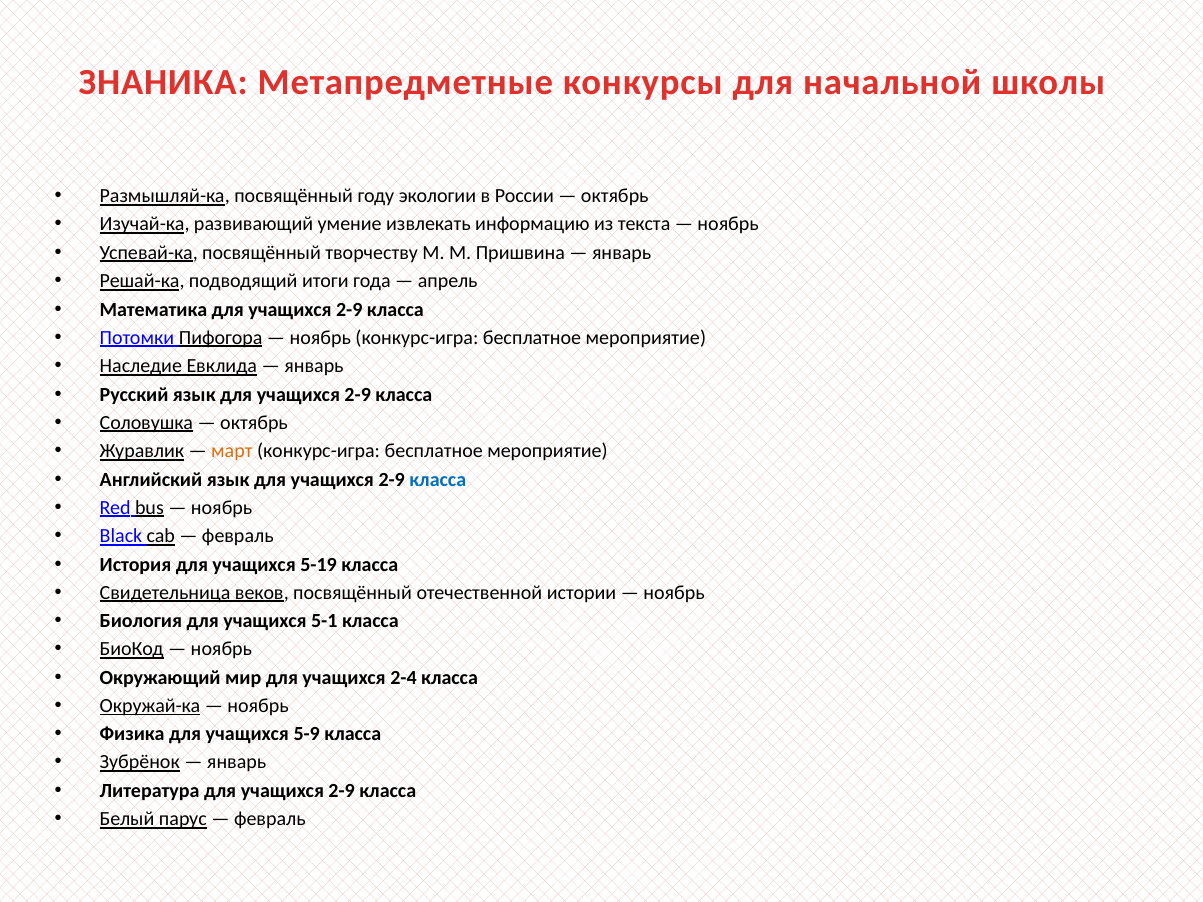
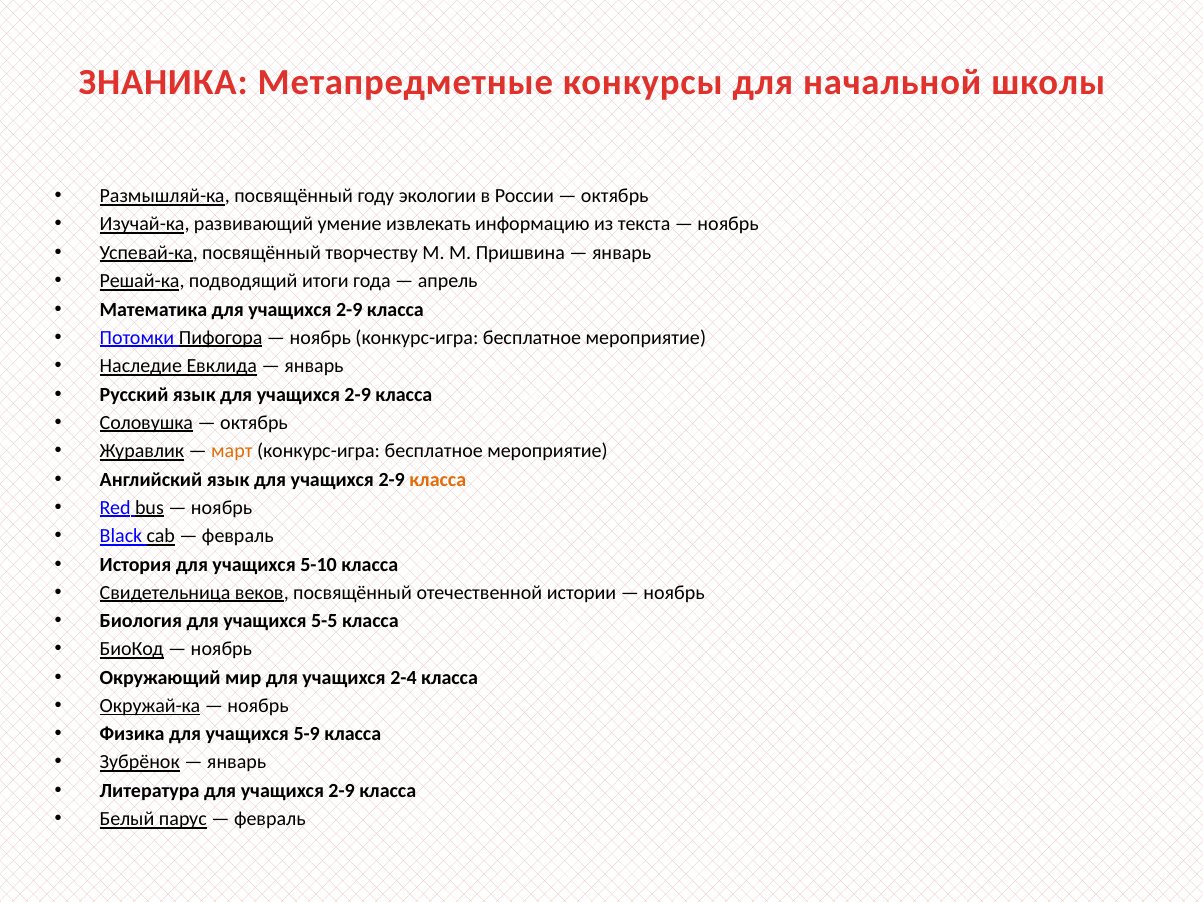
класса at (438, 480) colour: blue -> orange
5-19: 5-19 -> 5-10
5-1: 5-1 -> 5-5
